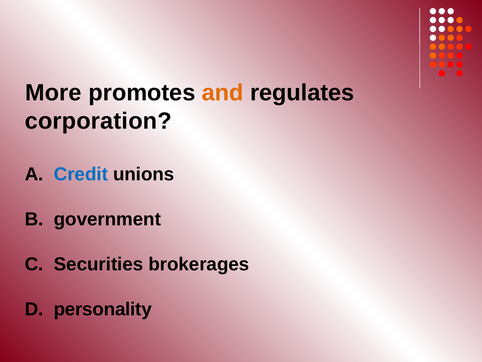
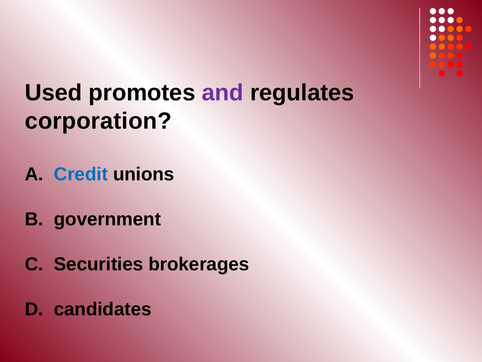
More: More -> Used
and colour: orange -> purple
personality: personality -> candidates
